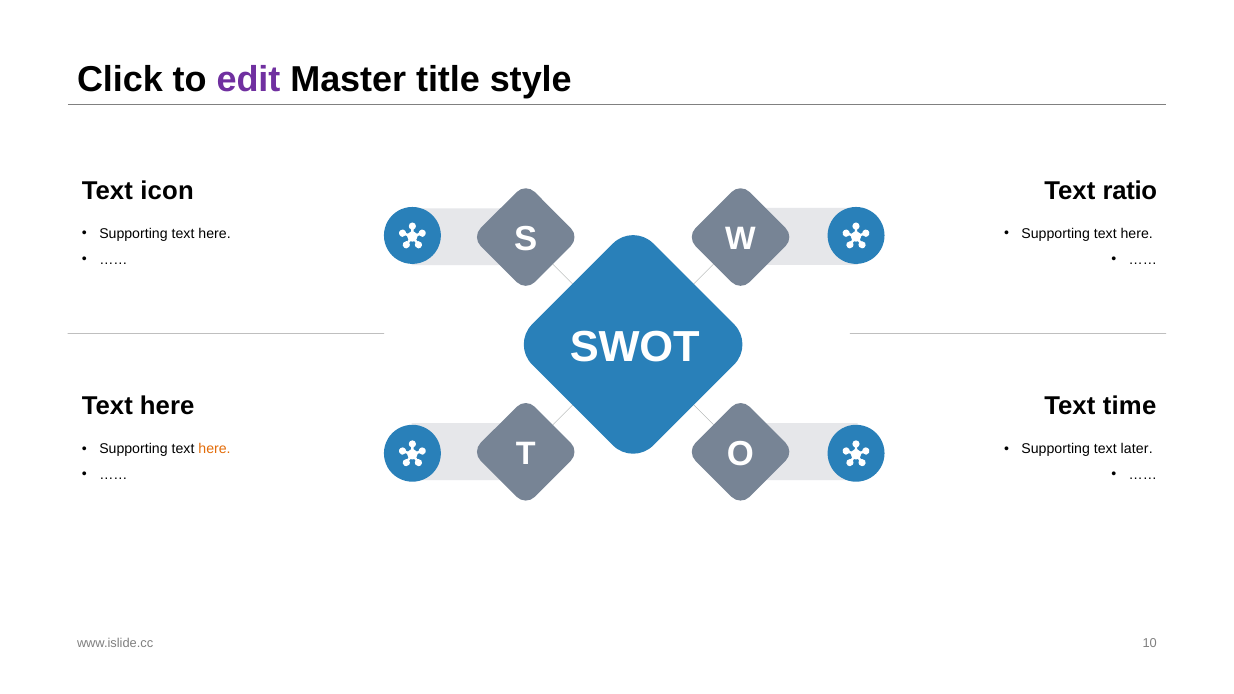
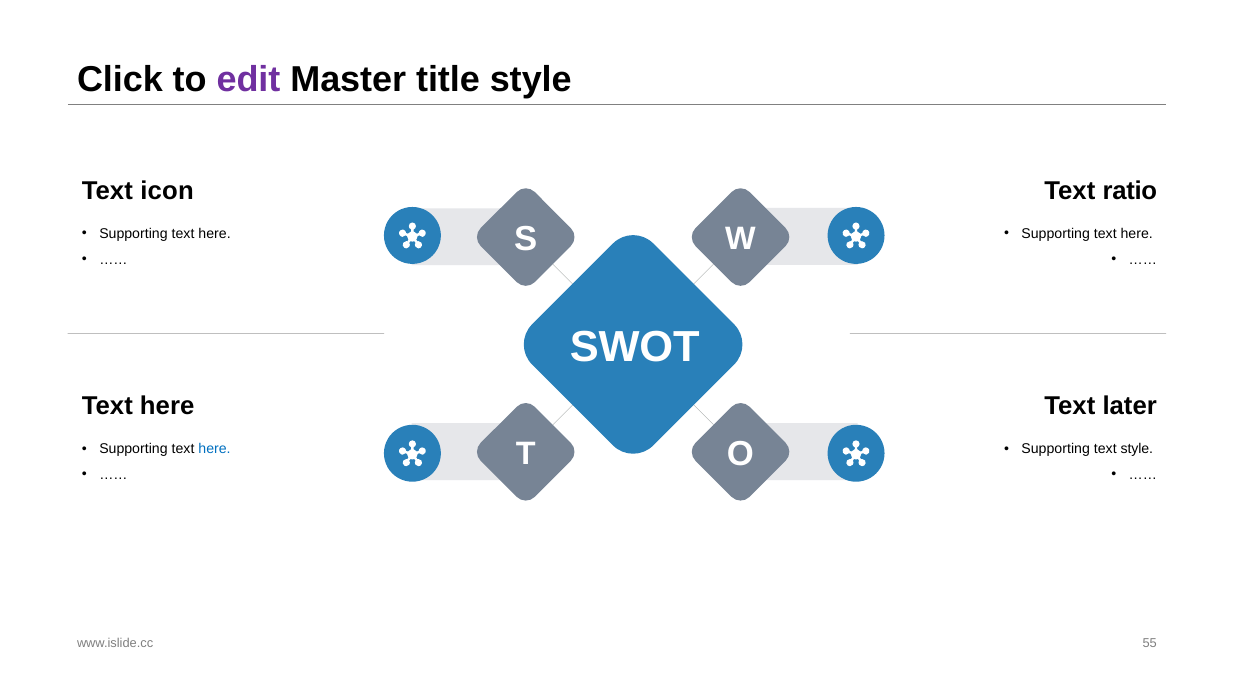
time: time -> later
here at (215, 449) colour: orange -> blue
text later: later -> style
10: 10 -> 55
